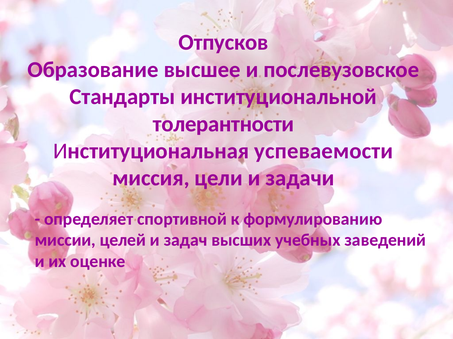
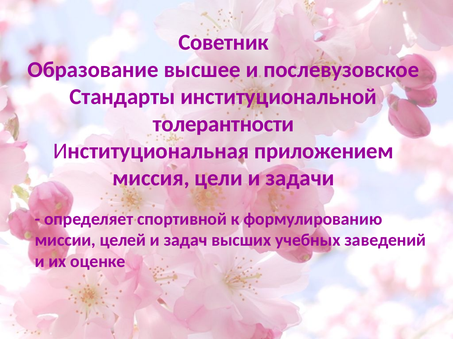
Отпусков: Отпусков -> Советник
успеваемости: успеваемости -> приложением
